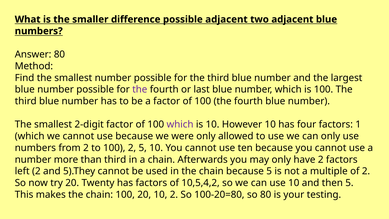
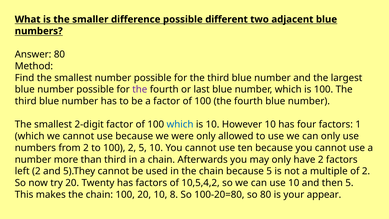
possible adjacent: adjacent -> different
which at (180, 124) colour: purple -> blue
10 2: 2 -> 8
testing: testing -> appear
